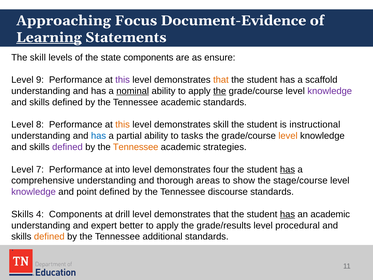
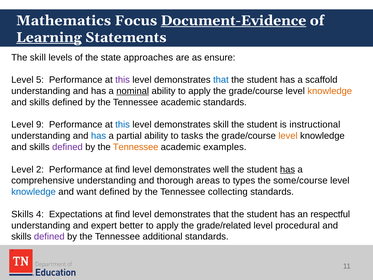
Approaching: Approaching -> Mathematics
Document-Evidence underline: none -> present
state components: components -> approaches
9: 9 -> 5
that at (221, 80) colour: orange -> blue
the at (220, 91) underline: present -> none
knowledge at (330, 91) colour: purple -> orange
8: 8 -> 9
this at (123, 125) colour: orange -> blue
strategies: strategies -> examples
7: 7 -> 2
Performance at into: into -> find
four: four -> well
show: show -> types
stage/course: stage/course -> some/course
knowledge at (34, 192) colour: purple -> blue
point: point -> want
discourse: discourse -> collecting
4 Components: Components -> Expectations
drill at (123, 214): drill -> find
has at (287, 214) underline: present -> none
an academic: academic -> respectful
grade/results: grade/results -> grade/related
defined at (49, 236) colour: orange -> purple
